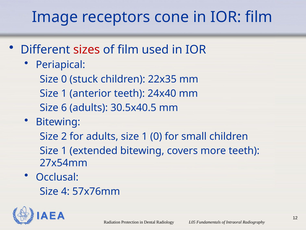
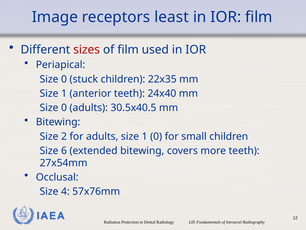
cone: cone -> least
6 at (64, 108): 6 -> 0
1 at (64, 150): 1 -> 6
